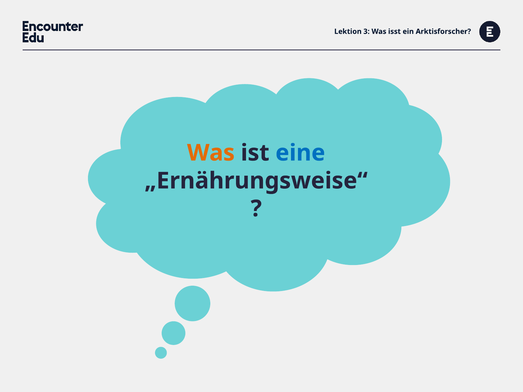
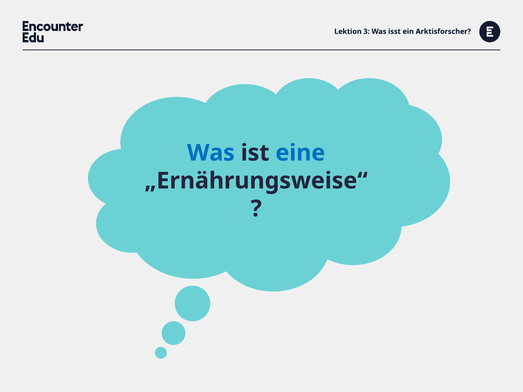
Was at (211, 153) colour: orange -> blue
